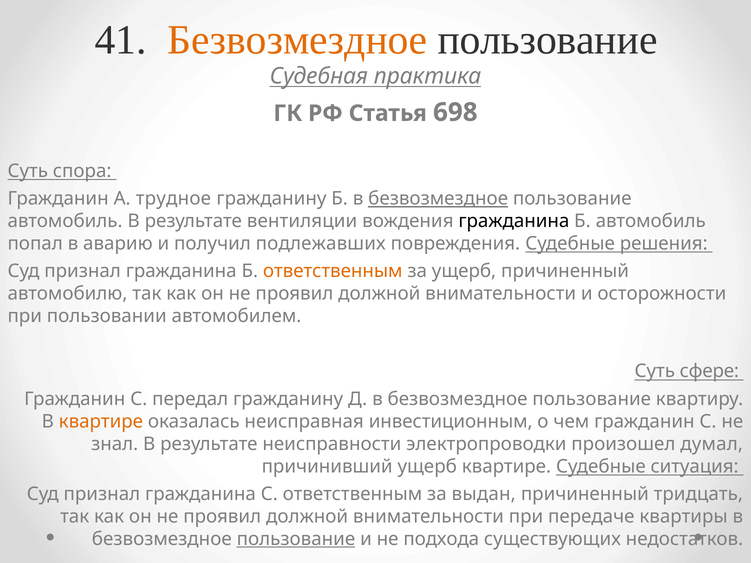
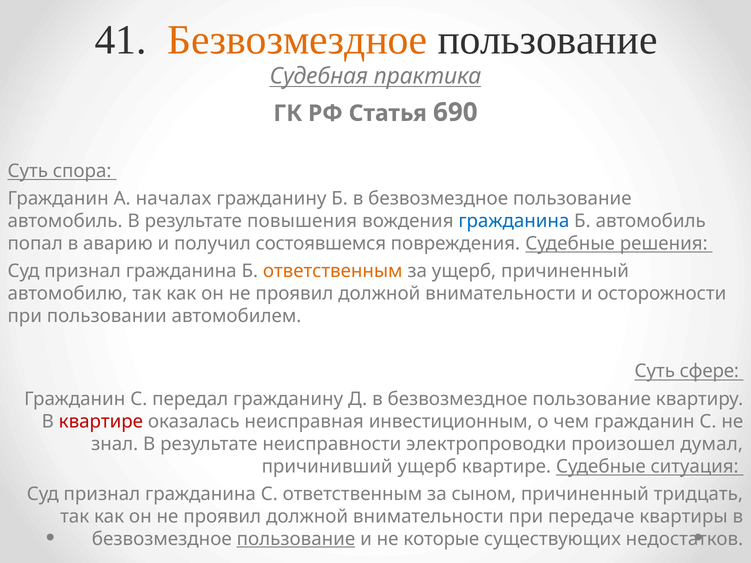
698: 698 -> 690
трудное: трудное -> началах
безвозмездное at (438, 199) underline: present -> none
вентиляции: вентиляции -> повышения
гражданина at (514, 221) colour: black -> blue
подлежавших: подлежавших -> состоявшемся
квартире at (101, 422) colour: orange -> red
выдан: выдан -> сыном
подхода: подхода -> которые
